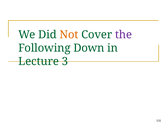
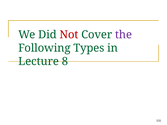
Not colour: orange -> red
Down: Down -> Types
3: 3 -> 8
